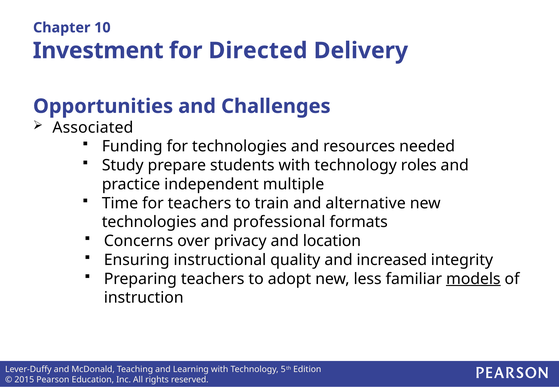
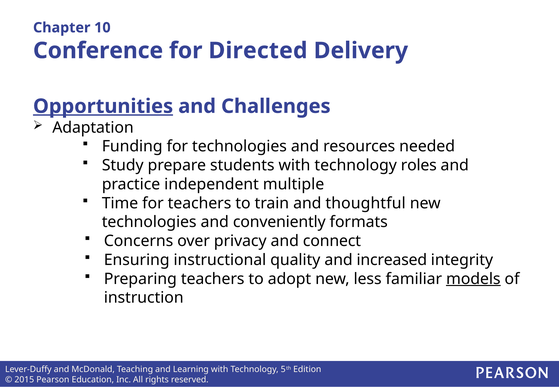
Investment: Investment -> Conference
Opportunities underline: none -> present
Associated: Associated -> Adaptation
alternative: alternative -> thoughtful
professional: professional -> conveniently
location: location -> connect
